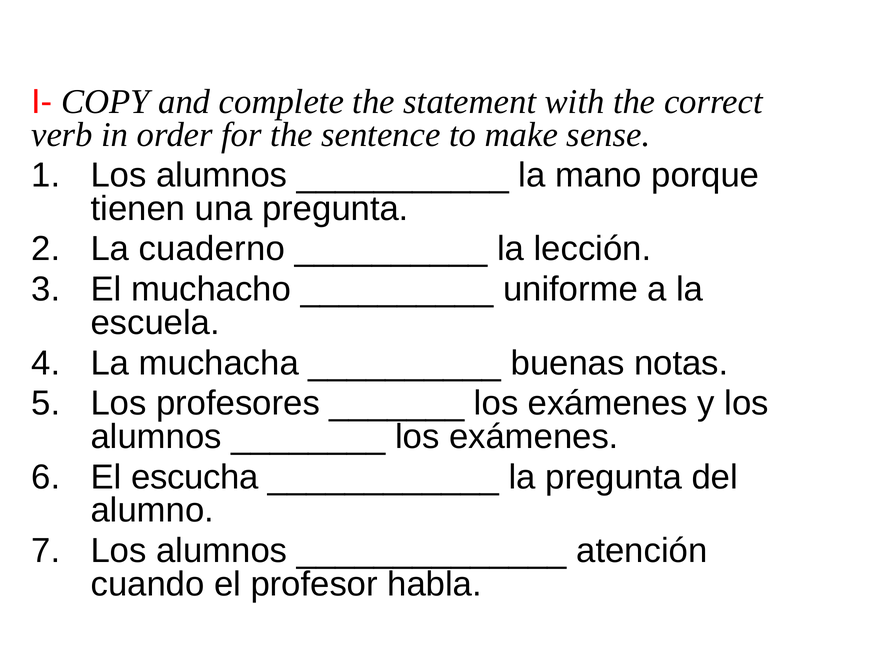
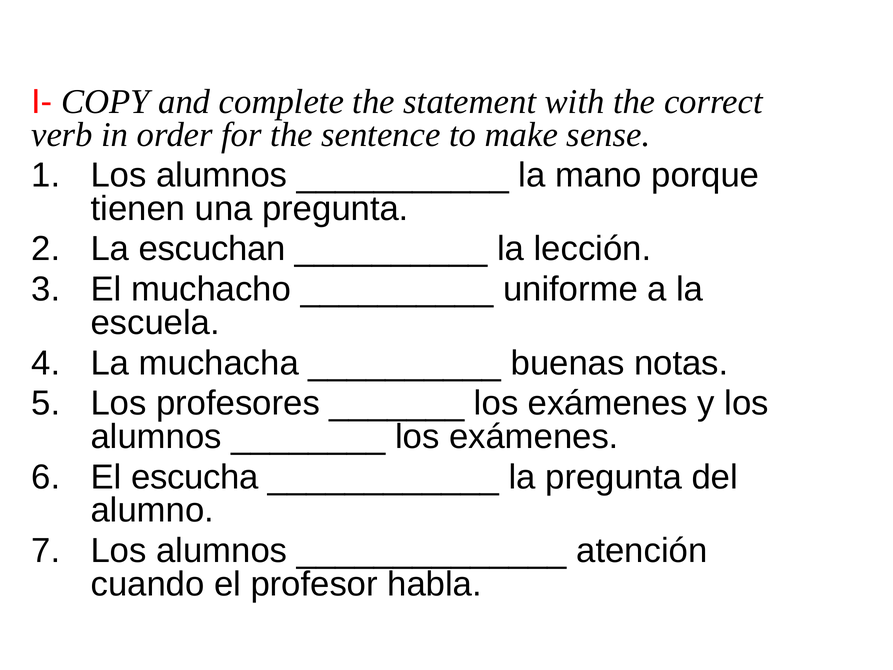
cuaderno: cuaderno -> escuchan
